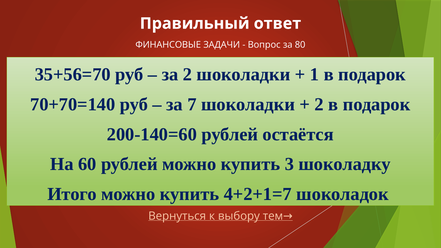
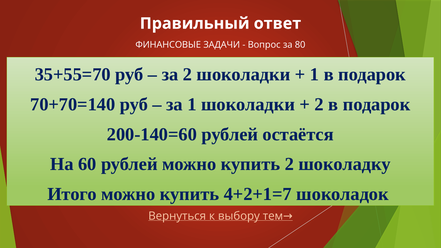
35+56=70: 35+56=70 -> 35+55=70
за 7: 7 -> 1
купить 3: 3 -> 2
